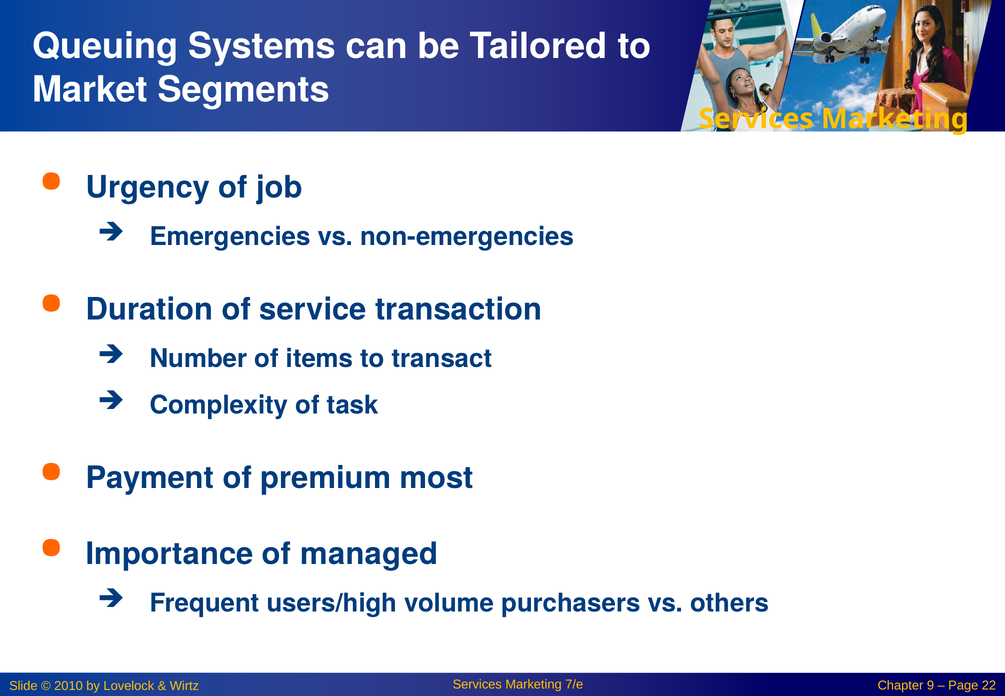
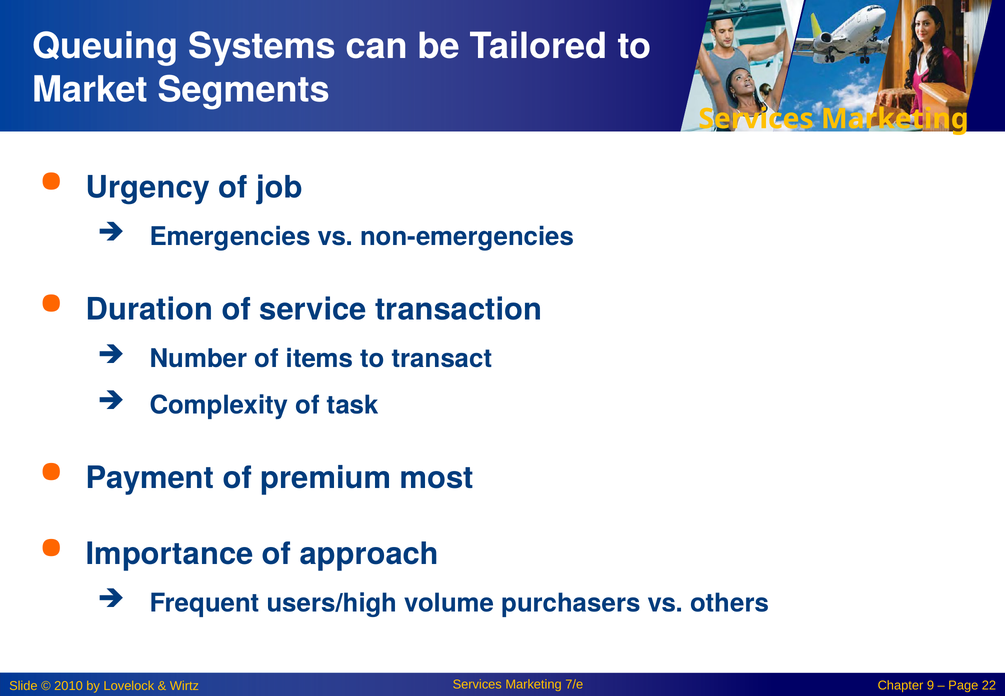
managed: managed -> approach
